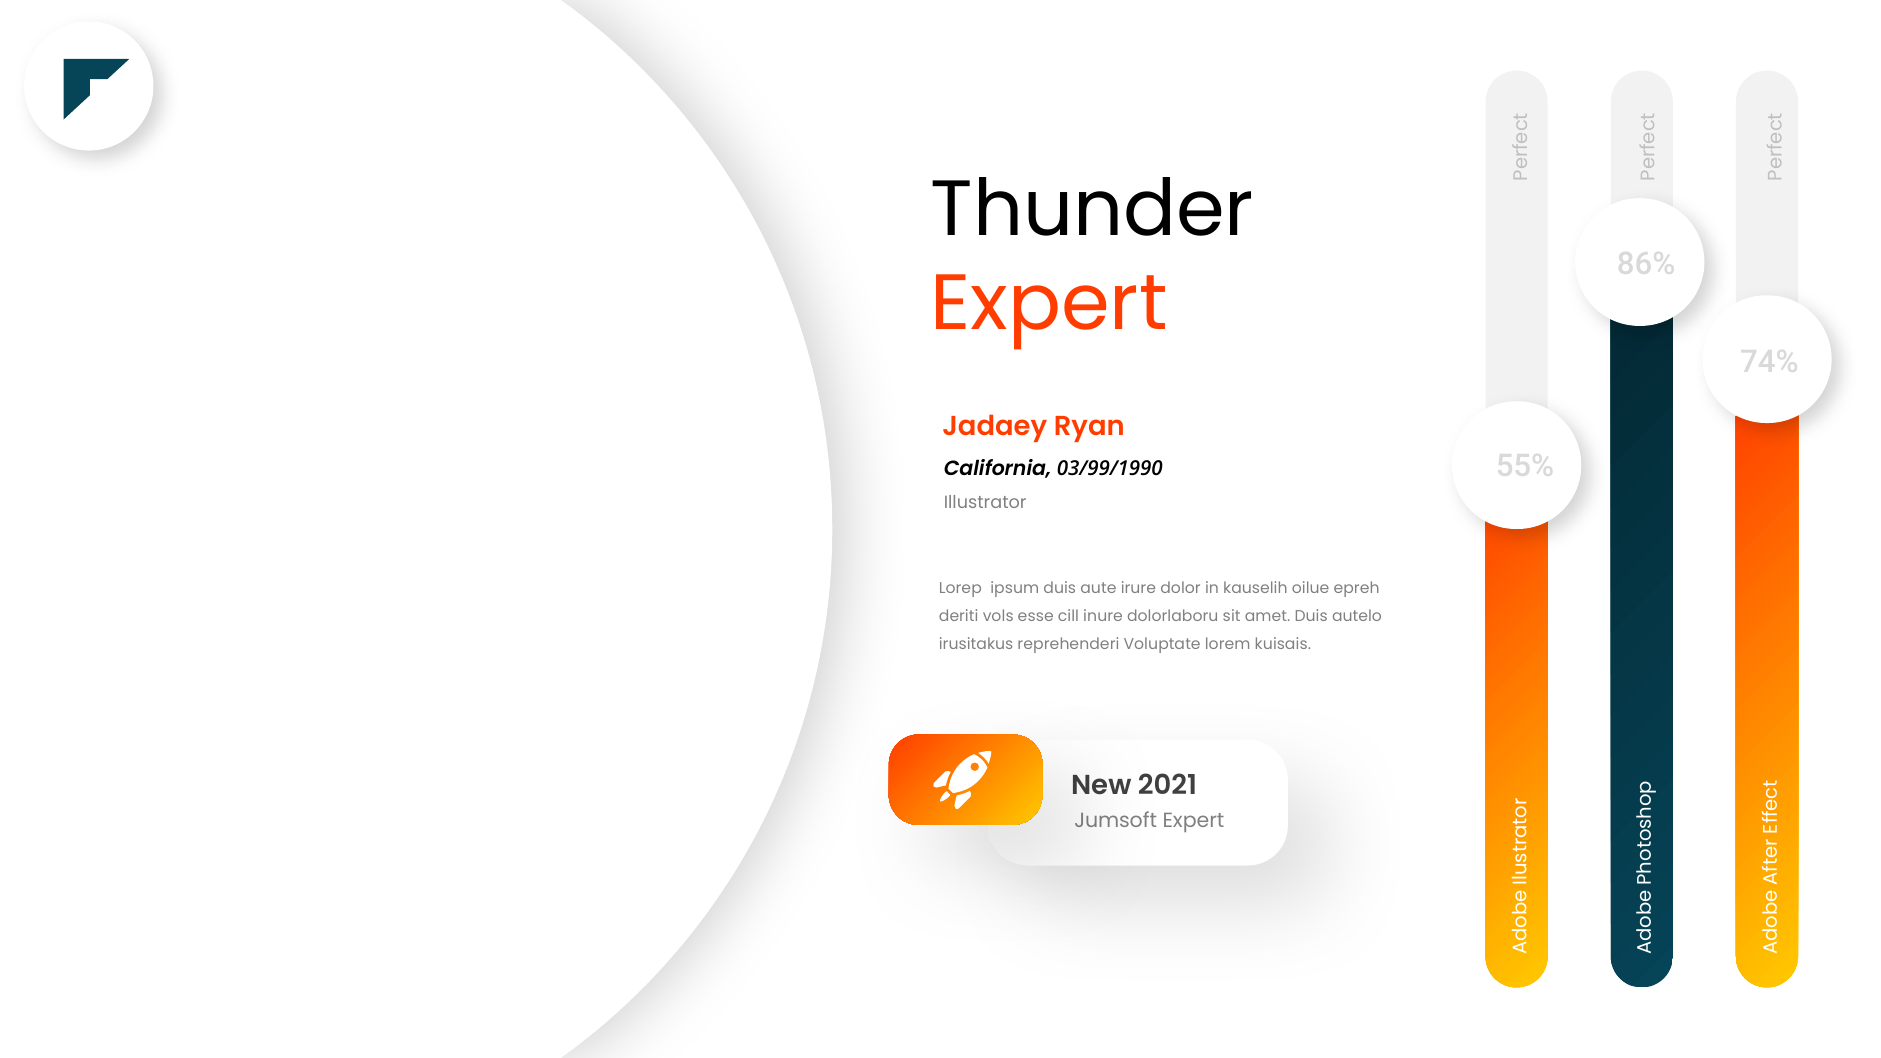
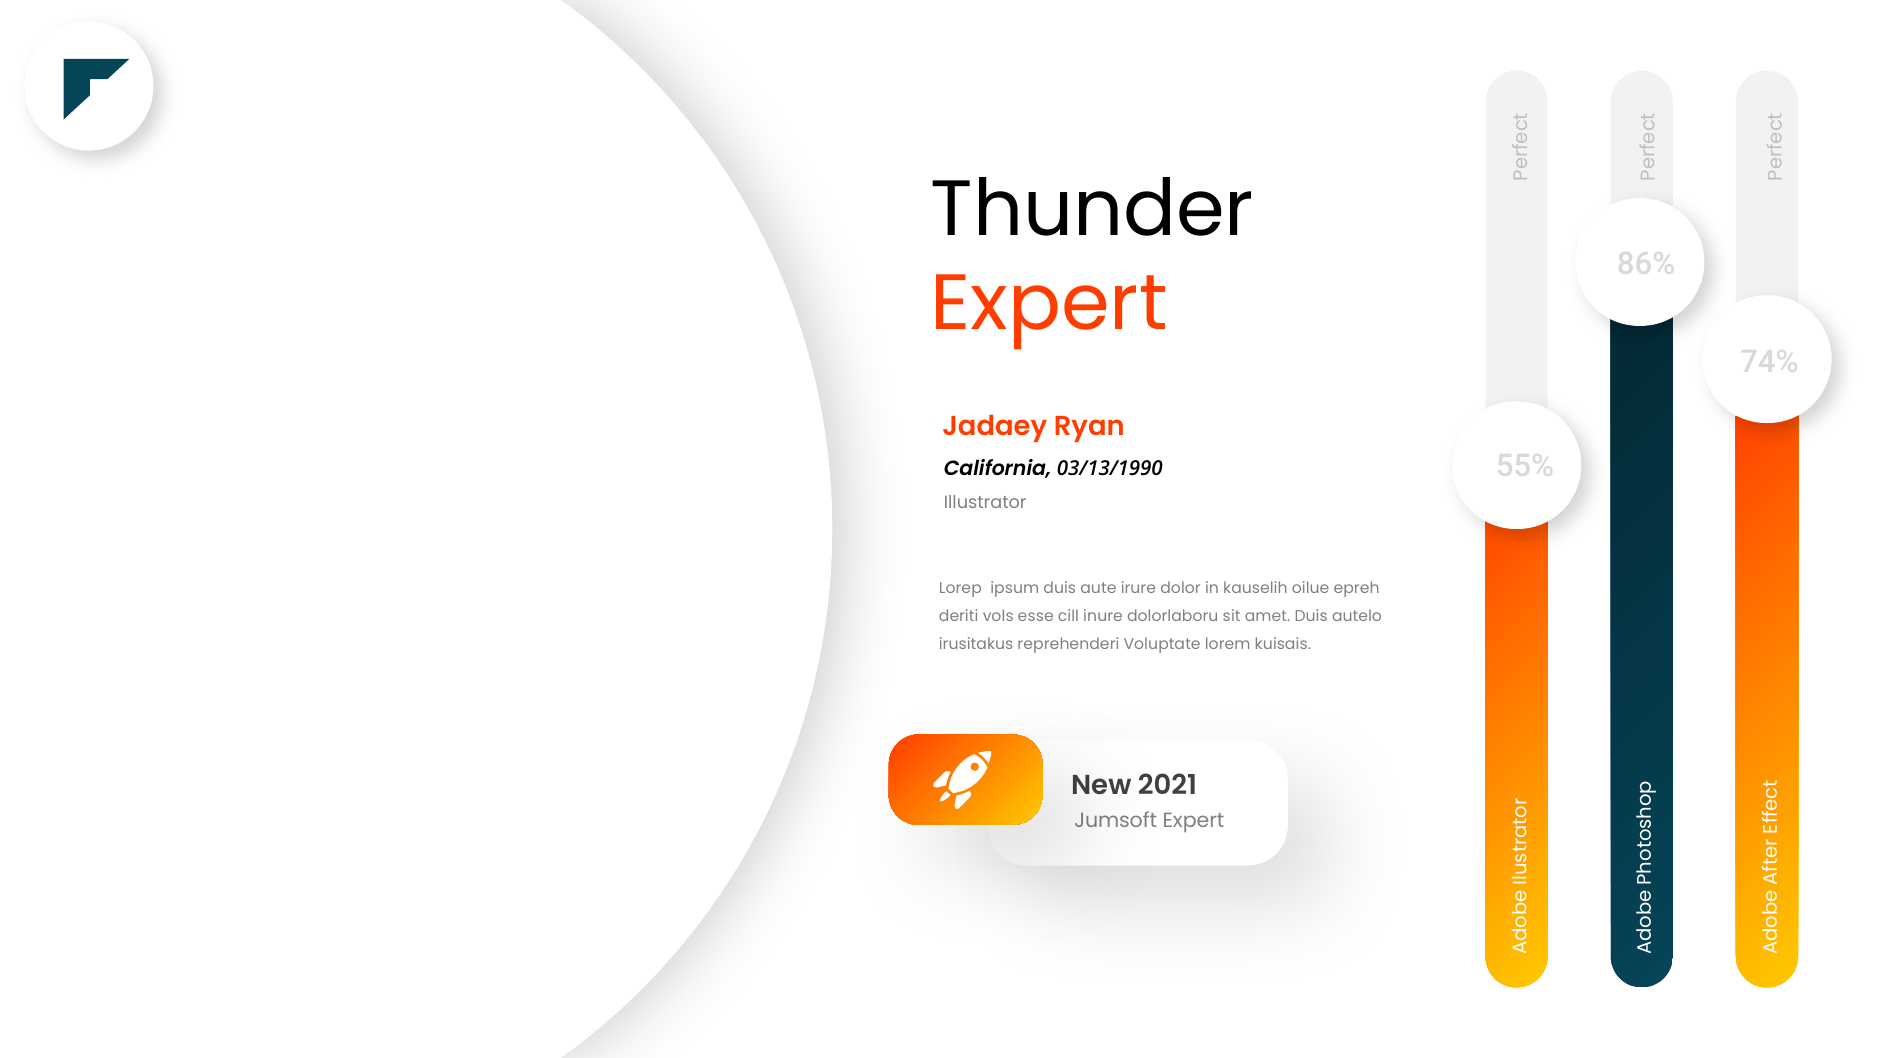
03/99/1990: 03/99/1990 -> 03/13/1990
